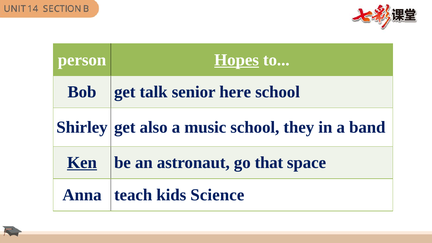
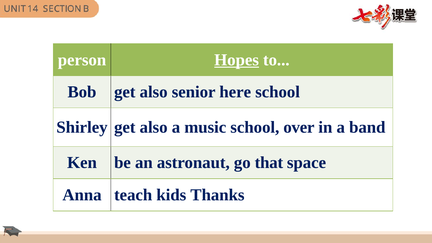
Bob get talk: talk -> also
they: they -> over
Ken underline: present -> none
Science: Science -> Thanks
